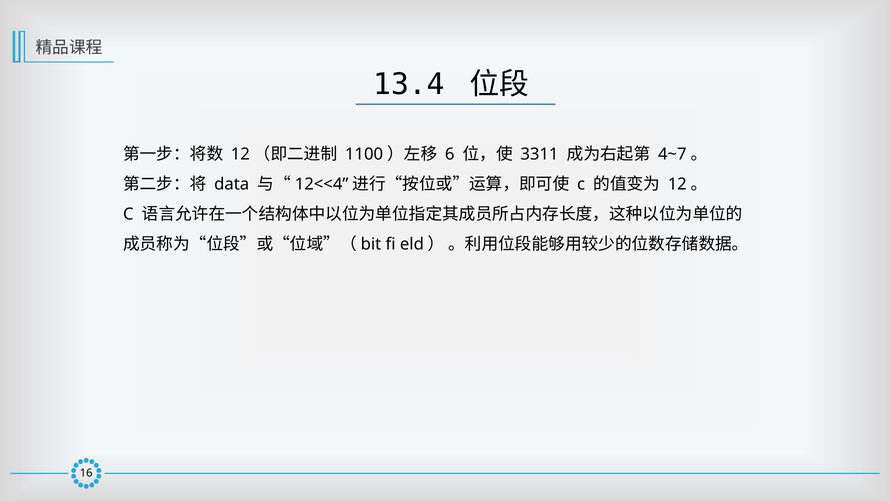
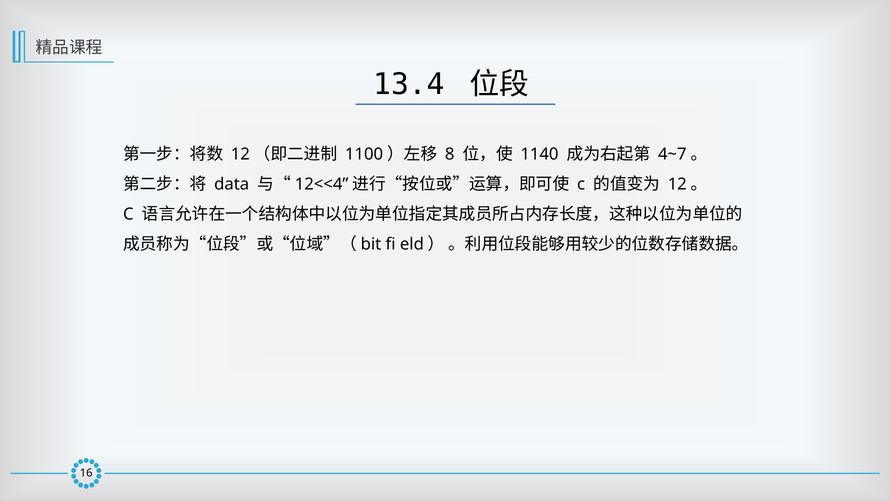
6: 6 -> 8
3311: 3311 -> 1140
